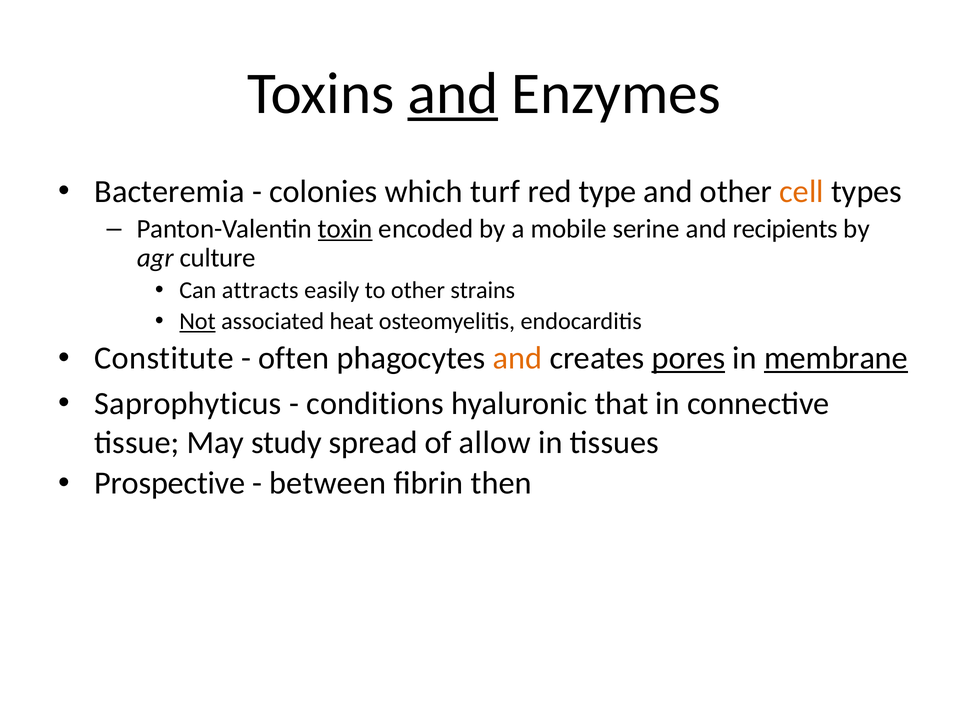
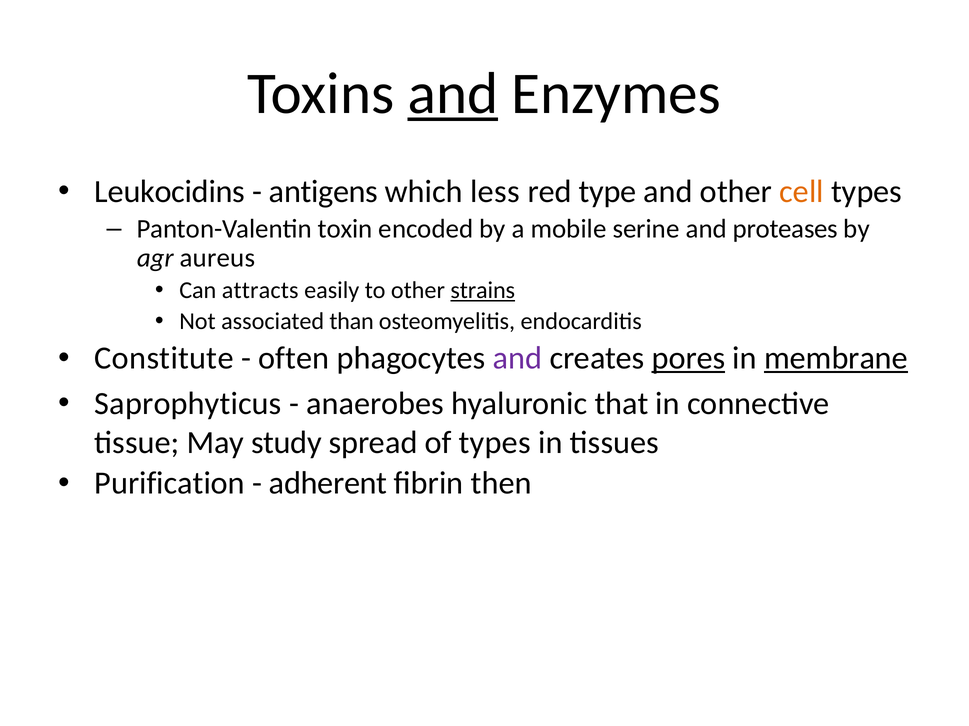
Bacteremia: Bacteremia -> Leukocidins
colonies: colonies -> antigens
turf: turf -> less
toxin underline: present -> none
recipients: recipients -> proteases
culture: culture -> aureus
strains underline: none -> present
Not underline: present -> none
heat: heat -> than
and at (518, 359) colour: orange -> purple
conditions: conditions -> anaerobes
of allow: allow -> types
Prospective: Prospective -> Purification
between: between -> adherent
